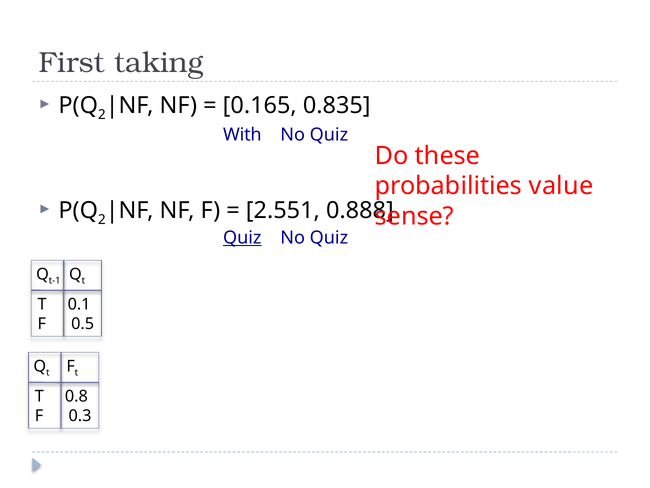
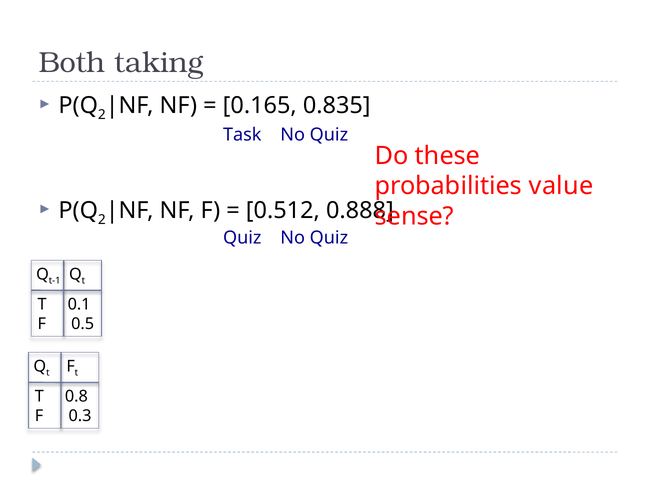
First: First -> Both
With: With -> Task
2.551: 2.551 -> 0.512
Quiz at (242, 237) underline: present -> none
